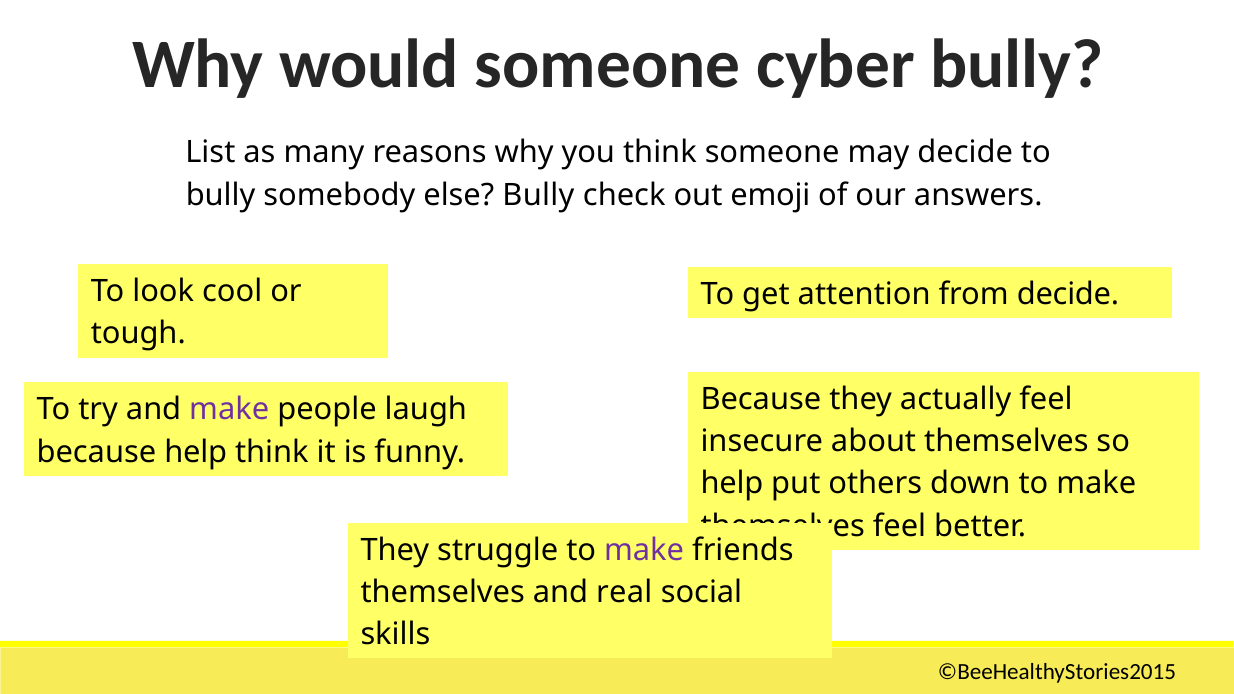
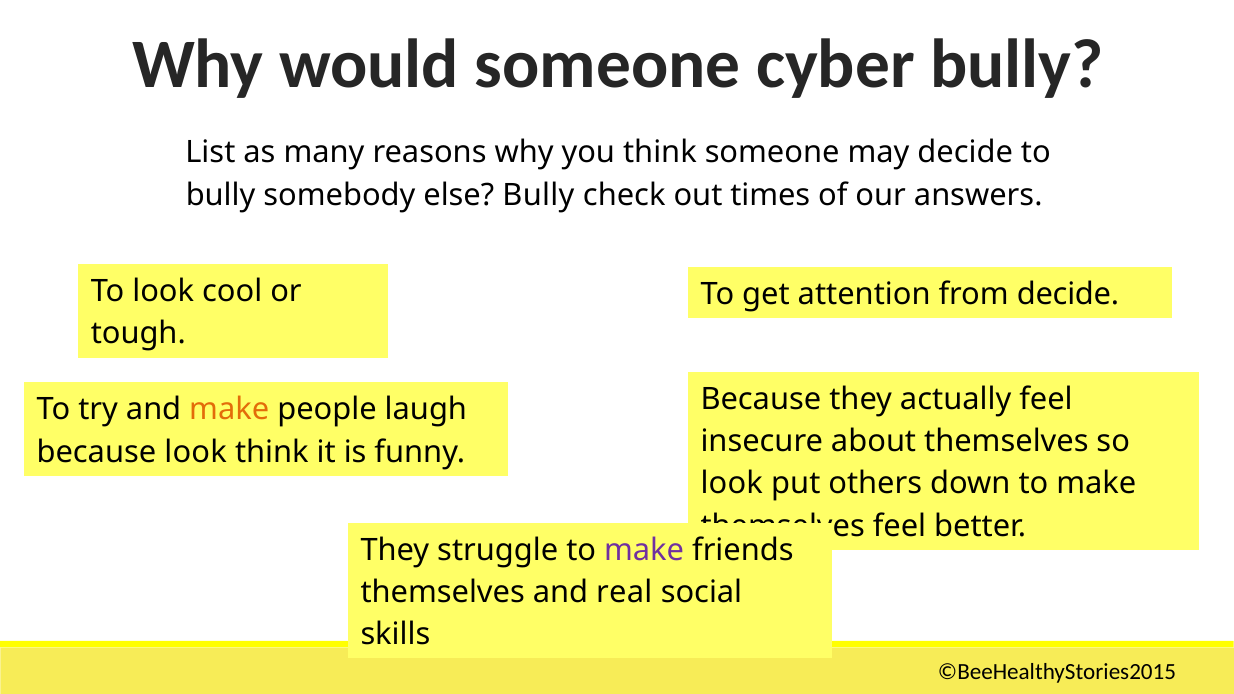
emoji: emoji -> times
make at (229, 410) colour: purple -> orange
because help: help -> look
help at (732, 484): help -> look
